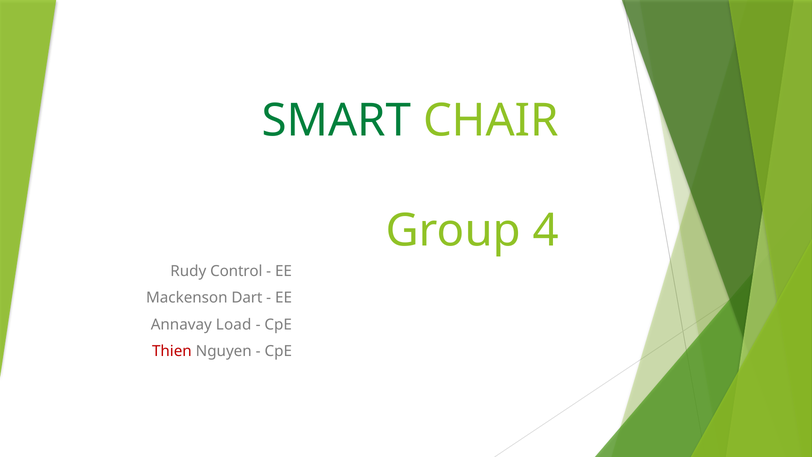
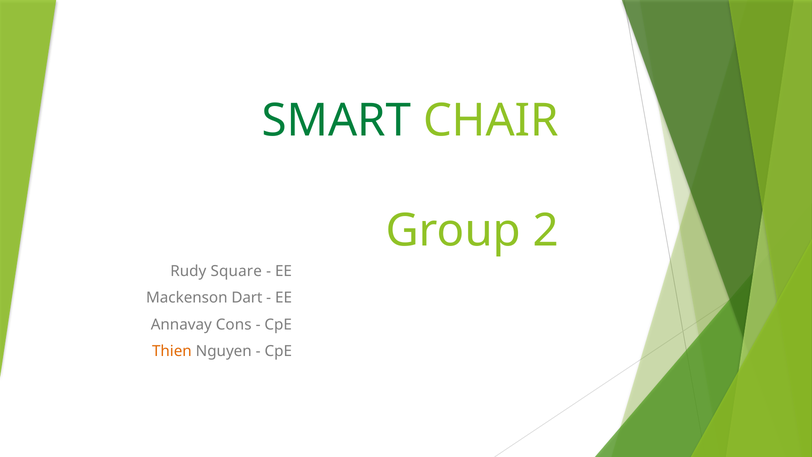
4: 4 -> 2
Control: Control -> Square
Load: Load -> Cons
Thien colour: red -> orange
